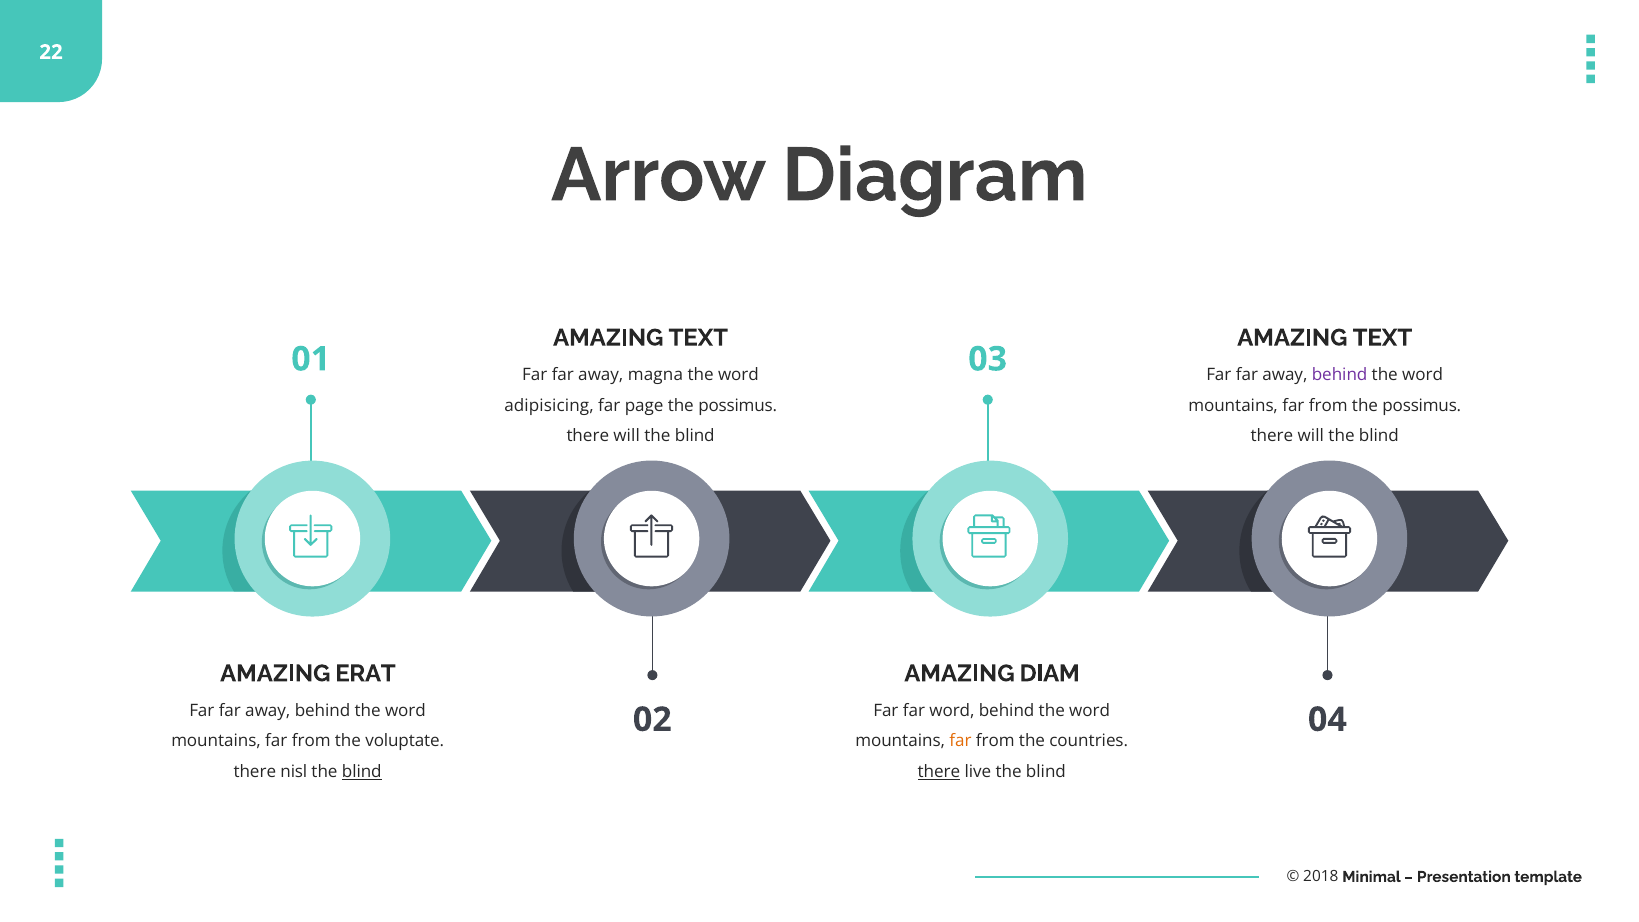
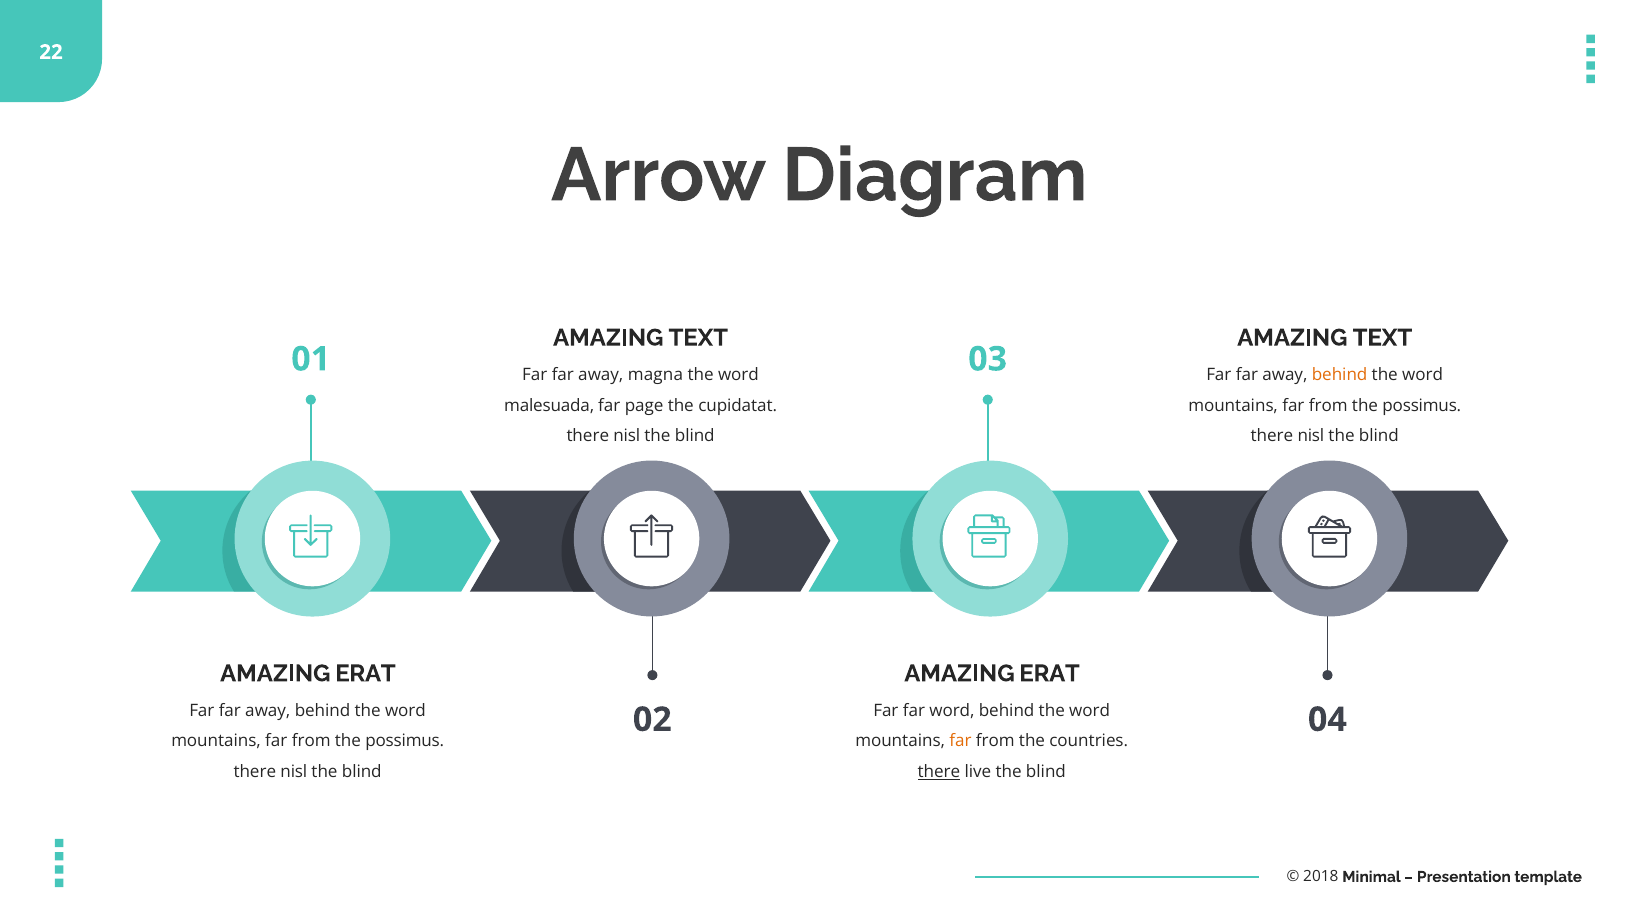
behind at (1340, 375) colour: purple -> orange
adipisicing: adipisicing -> malesuada
possimus at (738, 405): possimus -> cupidatat
will at (627, 436): will -> nisl
will at (1311, 436): will -> nisl
DIAM at (1050, 673): DIAM -> ERAT
voluptate at (405, 741): voluptate -> possimus
blind at (362, 772) underline: present -> none
